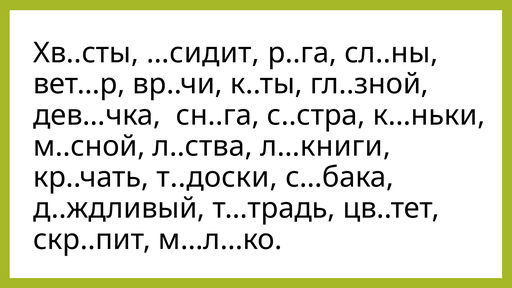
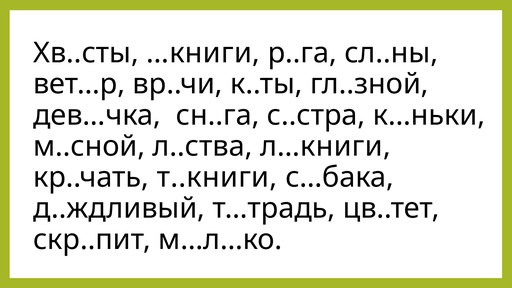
…сидит: …сидит -> …книги
т..доски: т..доски -> т..книги
